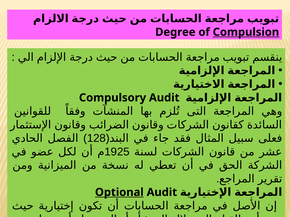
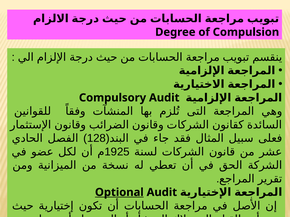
Compulsion underline: present -> none
